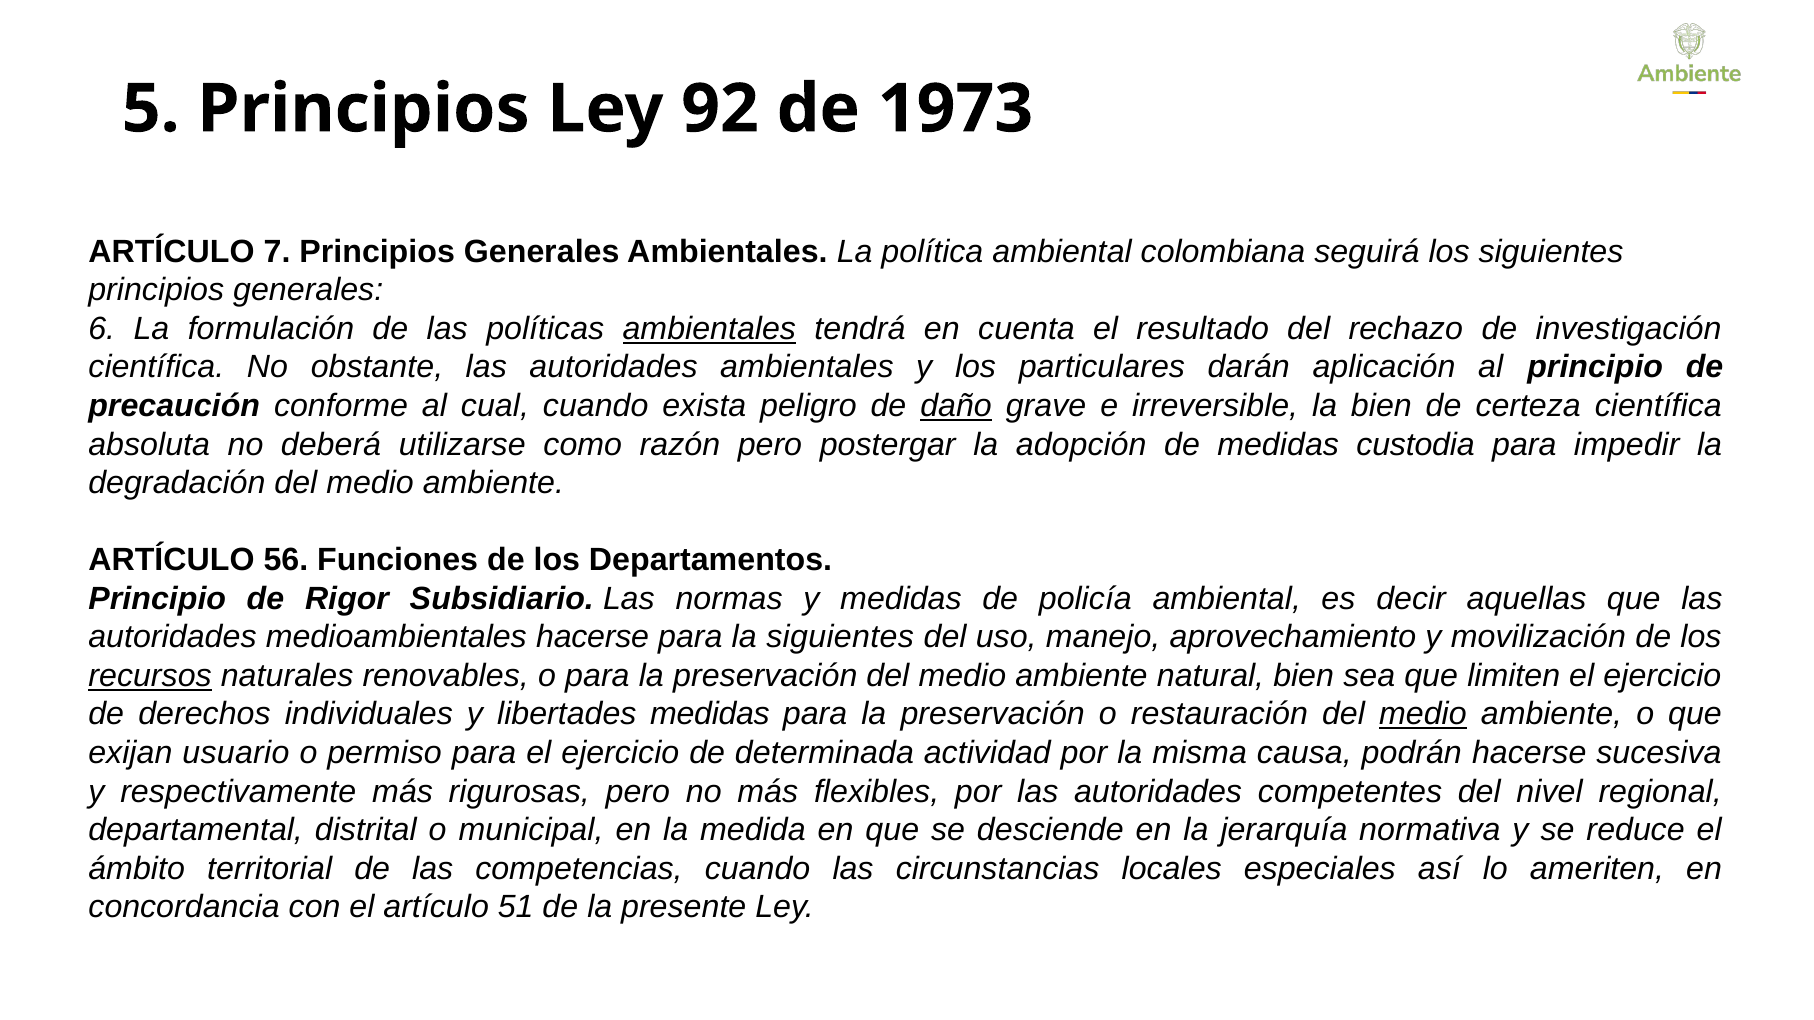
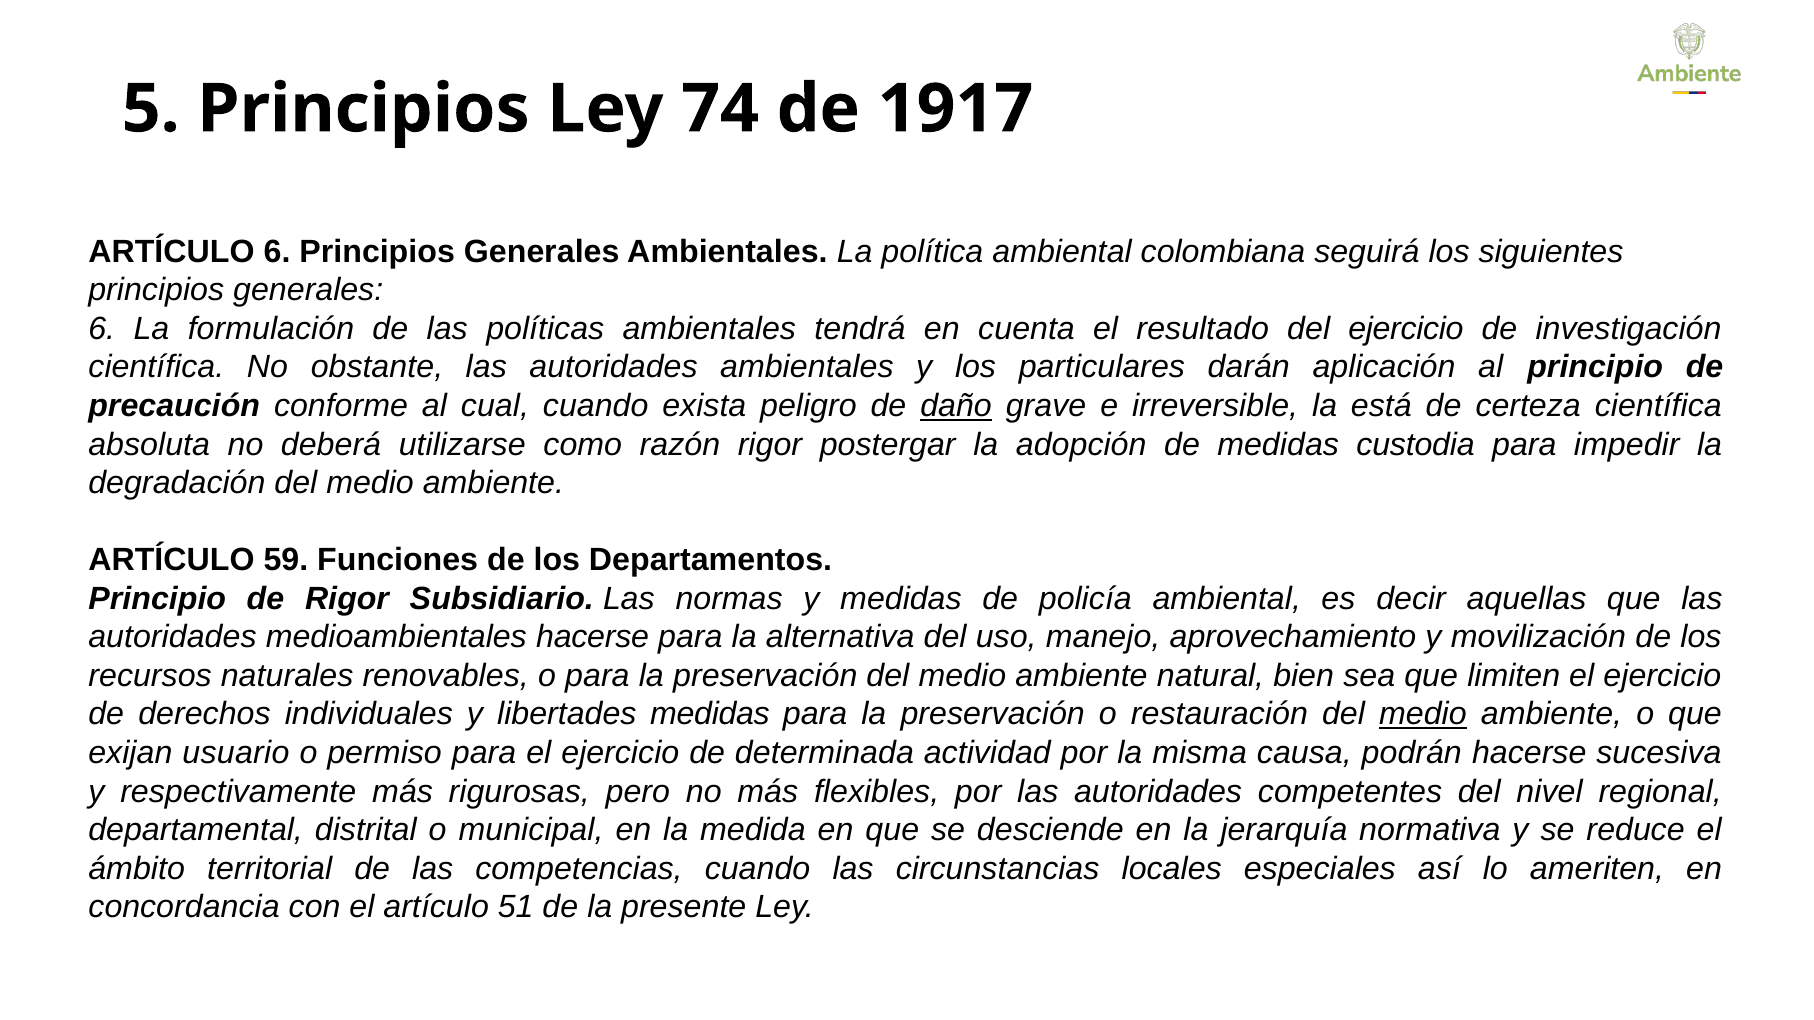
92: 92 -> 74
1973: 1973 -> 1917
ARTÍCULO 7: 7 -> 6
ambientales at (709, 329) underline: present -> none
del rechazo: rechazo -> ejercicio
la bien: bien -> está
razón pero: pero -> rigor
56: 56 -> 59
la siguientes: siguientes -> alternativa
recursos underline: present -> none
